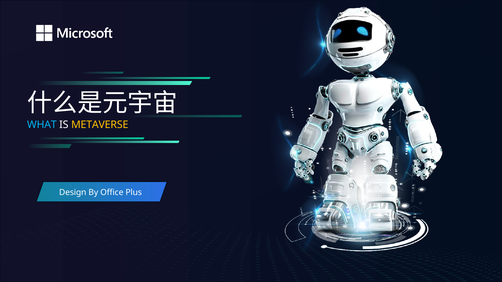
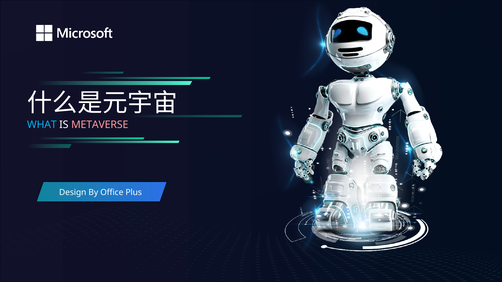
METAVERSE colour: yellow -> pink
